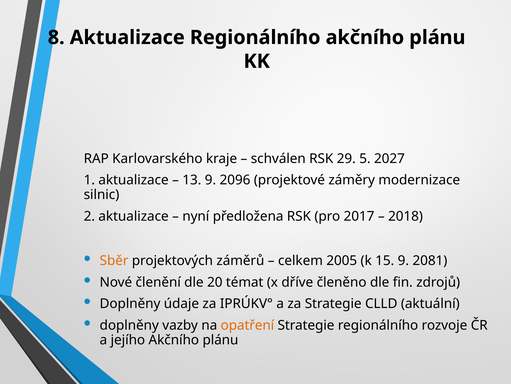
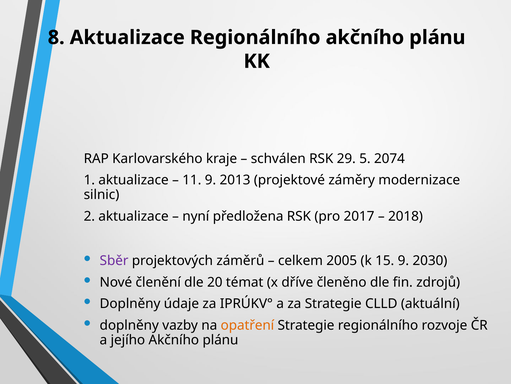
2027: 2027 -> 2074
13: 13 -> 11
2096: 2096 -> 2013
Sběr colour: orange -> purple
2081: 2081 -> 2030
